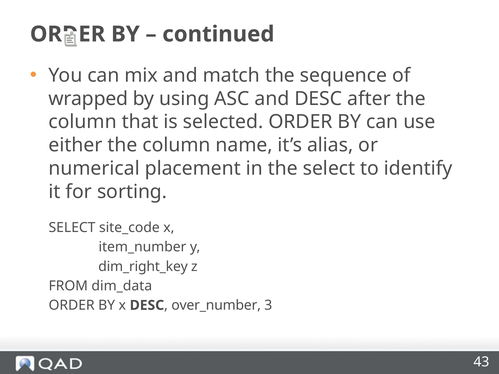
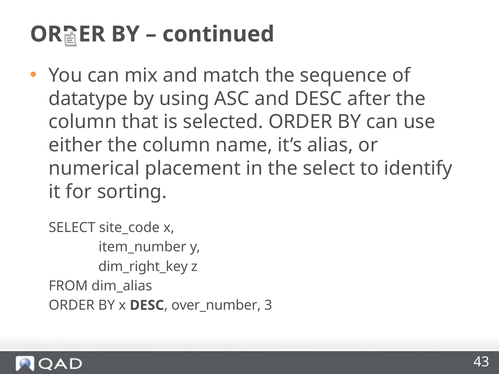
wrapped: wrapped -> datatype
dim_data: dim_data -> dim_alias
